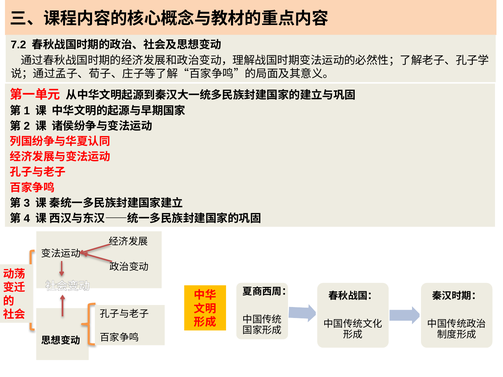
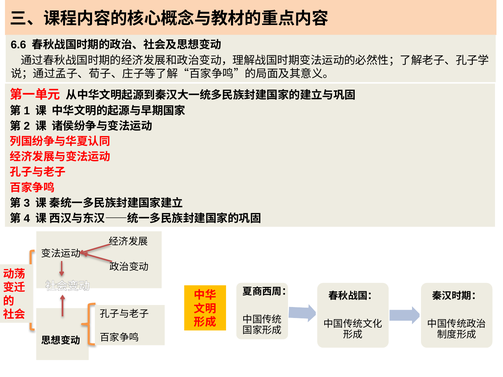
7.2: 7.2 -> 6.6
